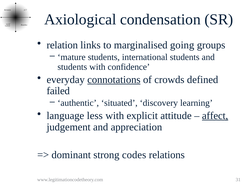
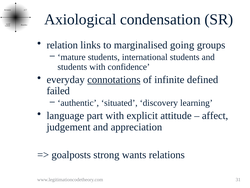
crowds: crowds -> infinite
less: less -> part
affect underline: present -> none
dominant: dominant -> goalposts
codes: codes -> wants
